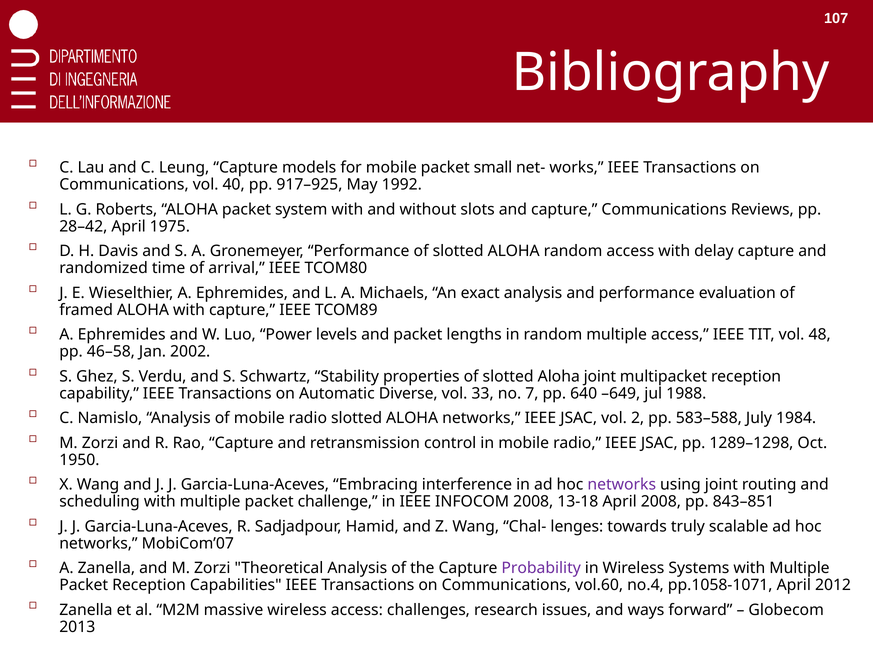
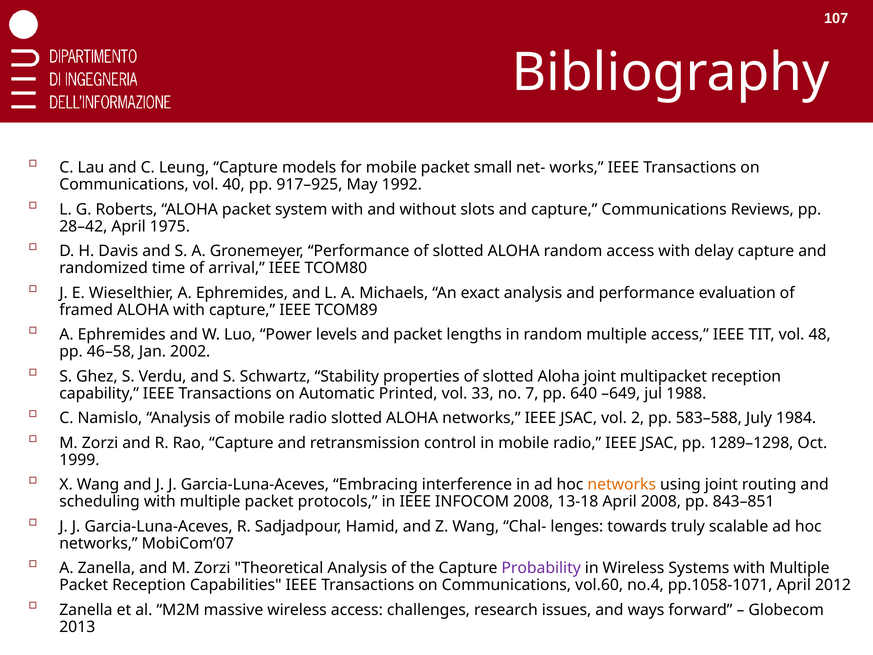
Diverse: Diverse -> Printed
1950: 1950 -> 1999
networks at (622, 484) colour: purple -> orange
challenge: challenge -> protocols
